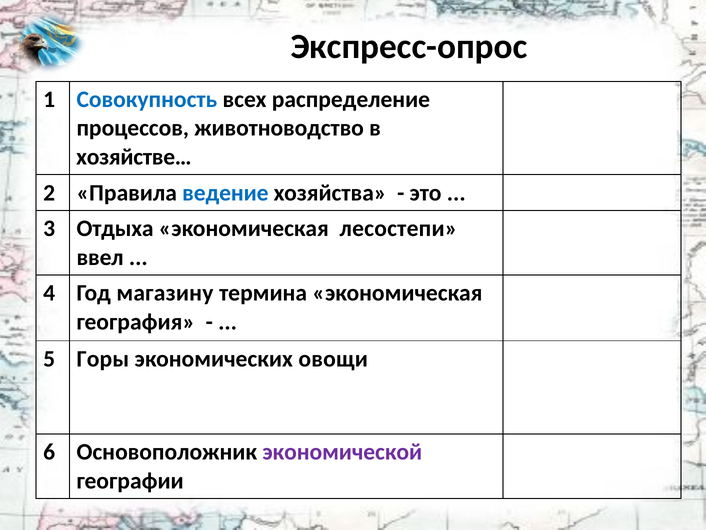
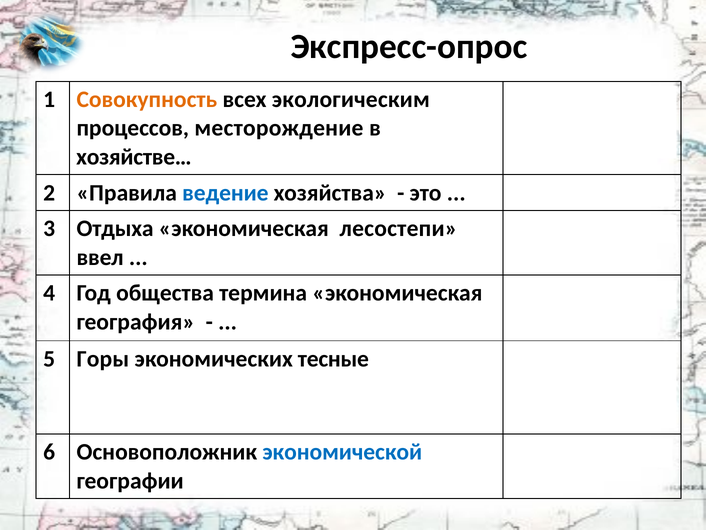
Совокупность colour: blue -> orange
распределение: распределение -> экологическим
животноводство: животноводство -> месторождение
магазину: магазину -> общества
овощи: овощи -> тесные
экономической colour: purple -> blue
